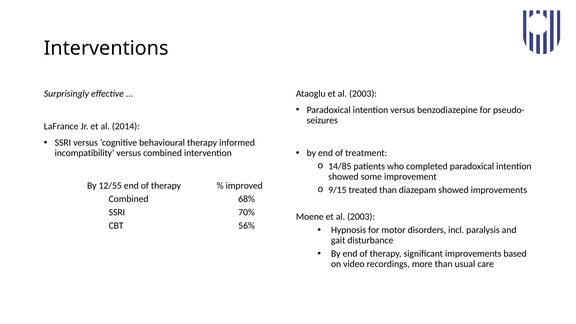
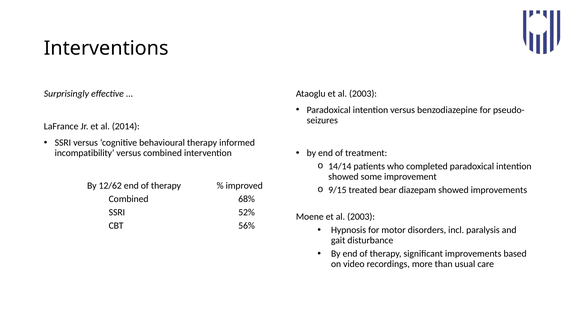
14/85: 14/85 -> 14/14
12/55: 12/55 -> 12/62
treated than: than -> bear
70%: 70% -> 52%
